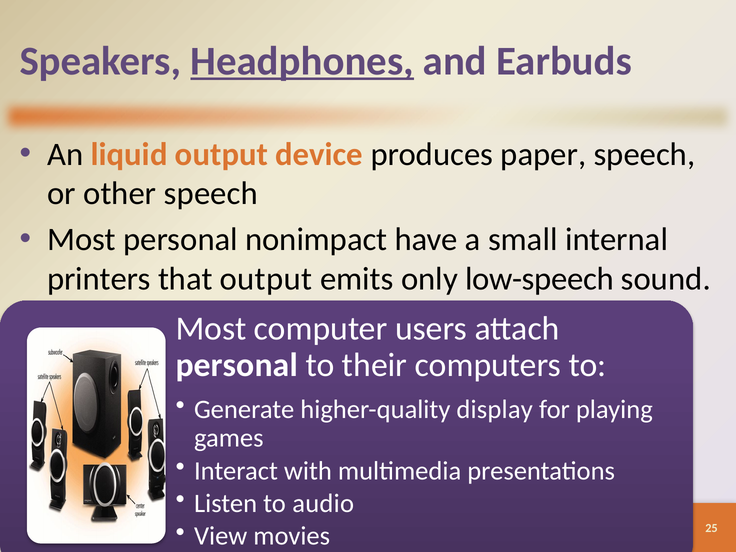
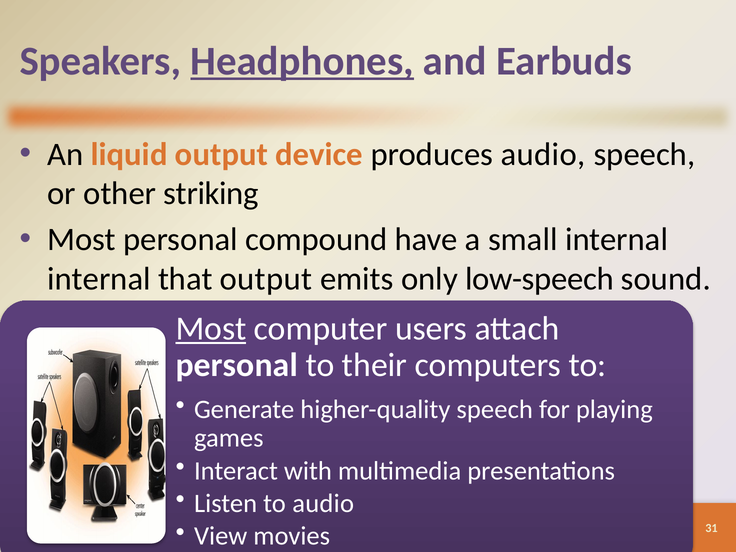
produces paper: paper -> audio
other speech: speech -> striking
nonimpact: nonimpact -> compound
printers at (99, 279): printers -> internal
Most at (211, 329) underline: none -> present
display at (495, 409): display -> speech
25: 25 -> 31
